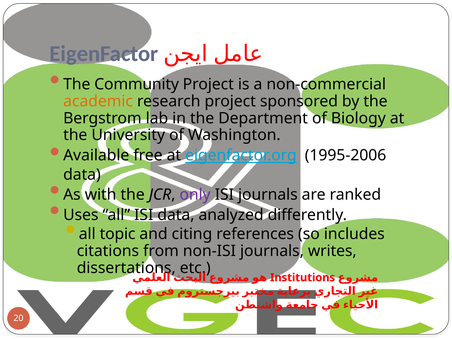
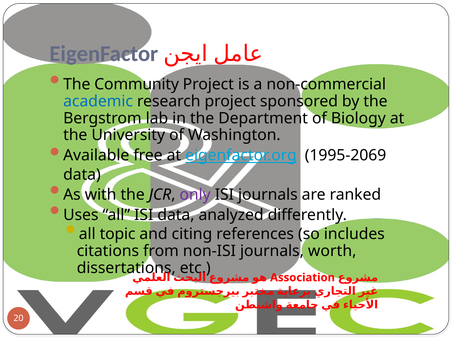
academic colour: orange -> blue
1995-2006: 1995-2006 -> 1995-2069
writes: writes -> worth
Institutions: Institutions -> Association
